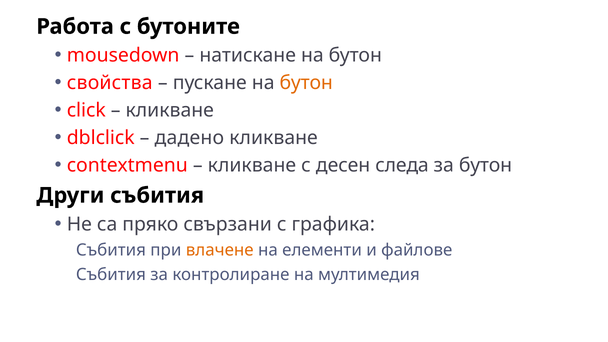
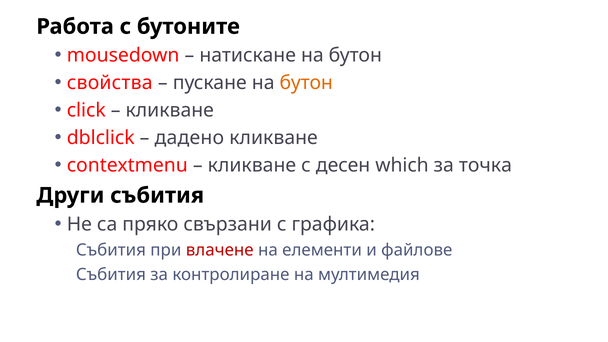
следа: следа -> which
за бутон: бутон -> точка
влачене colour: orange -> red
